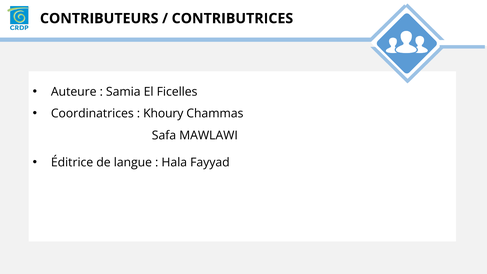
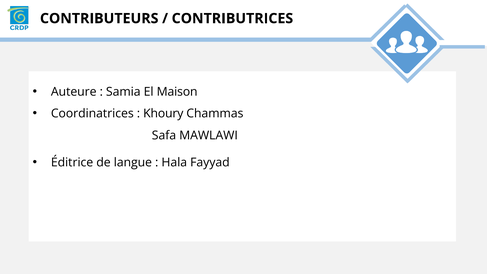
Ficelles: Ficelles -> Maison
